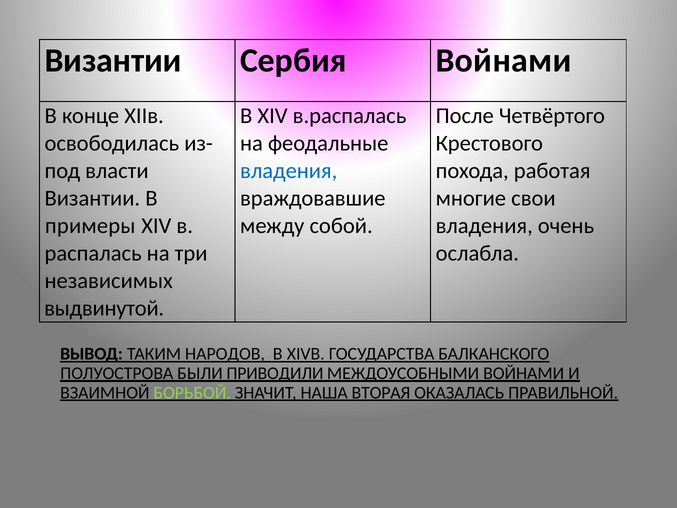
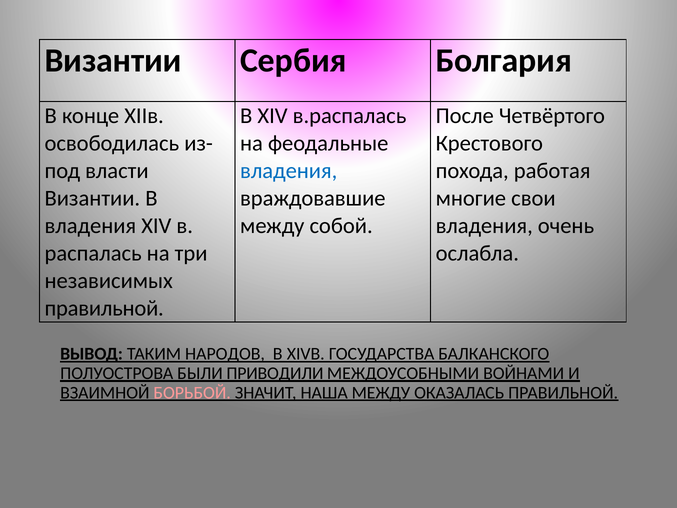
Сербия Войнами: Войнами -> Болгария
примеры at (90, 226): примеры -> владения
выдвинутой at (104, 308): выдвинутой -> правильной
БОРЬБОЙ colour: light green -> pink
НАША ВТОРАЯ: ВТОРАЯ -> МЕЖДУ
